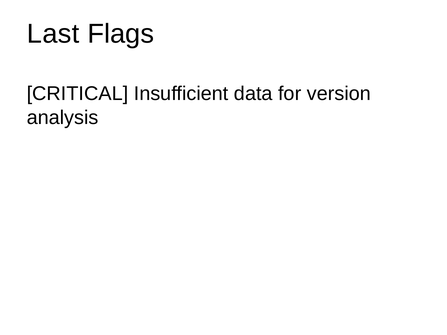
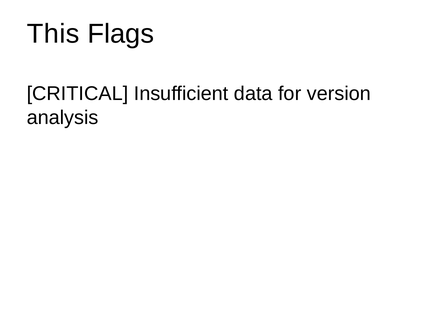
Last: Last -> This
